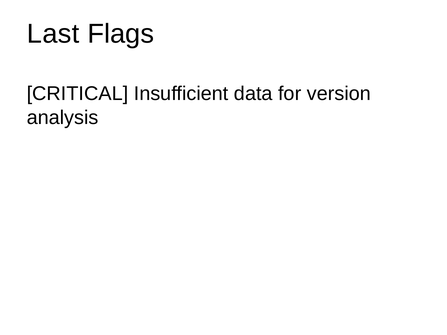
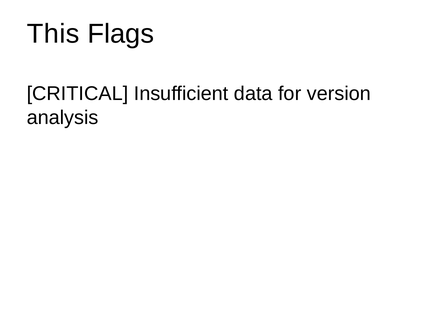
Last: Last -> This
